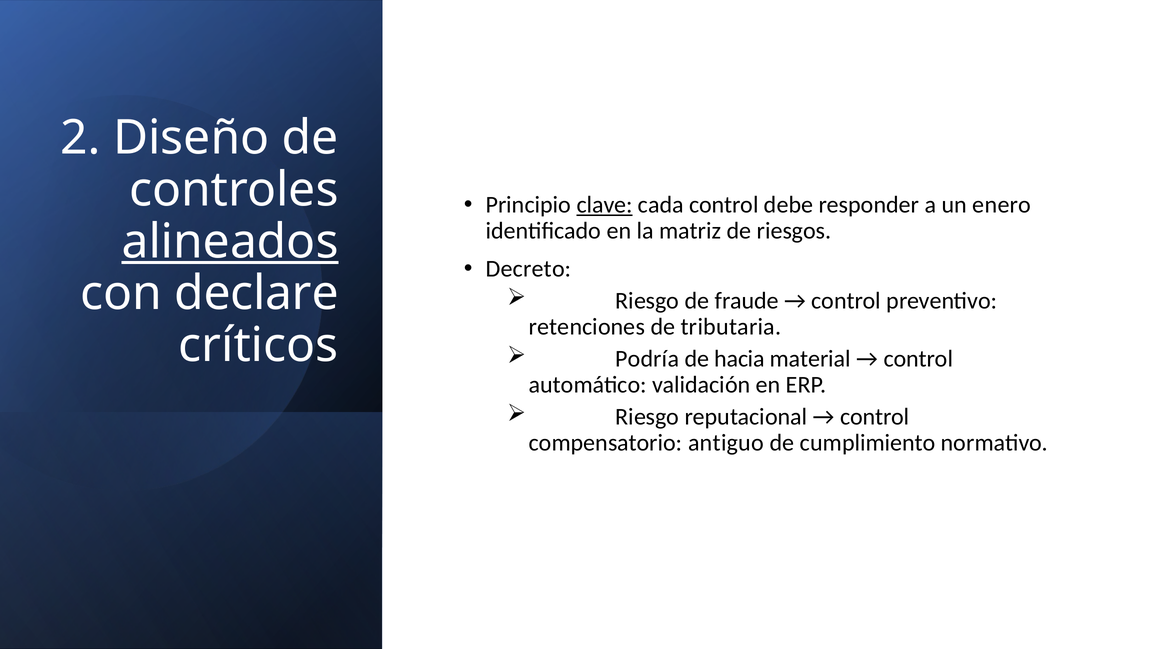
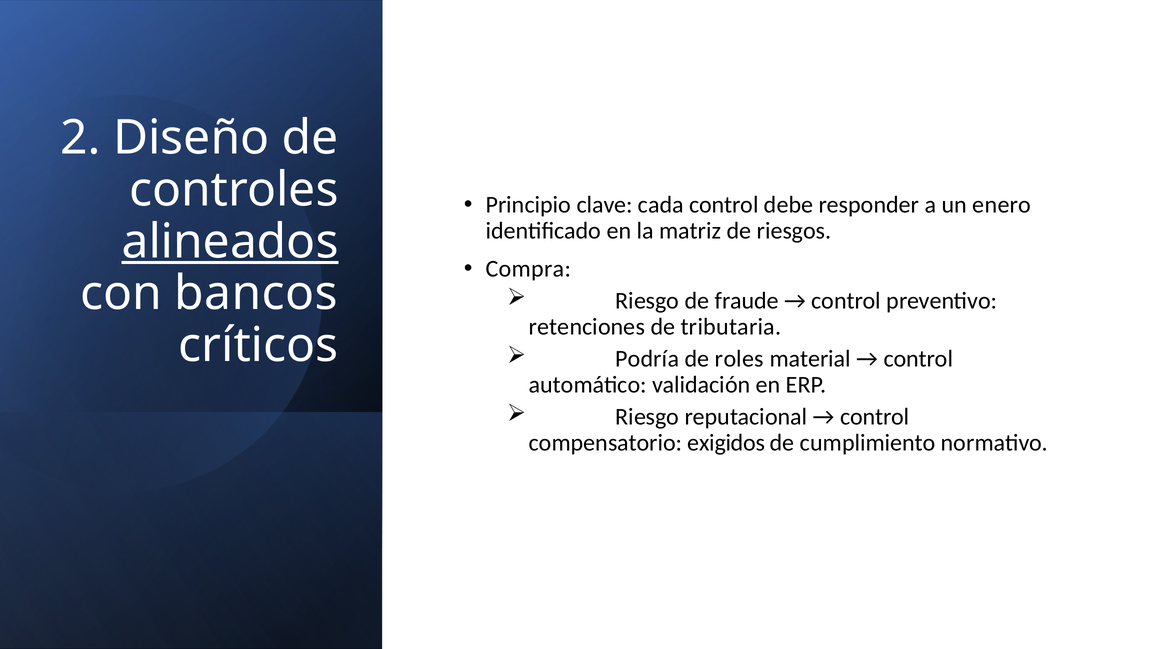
clave underline: present -> none
Decreto: Decreto -> Compra
declare: declare -> bancos
hacia: hacia -> roles
antiguo: antiguo -> exigidos
